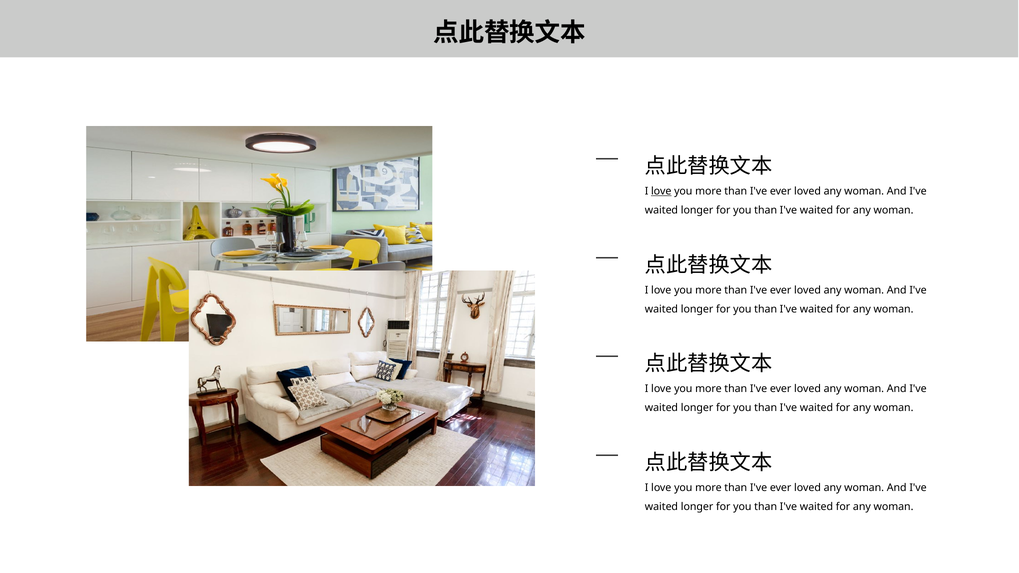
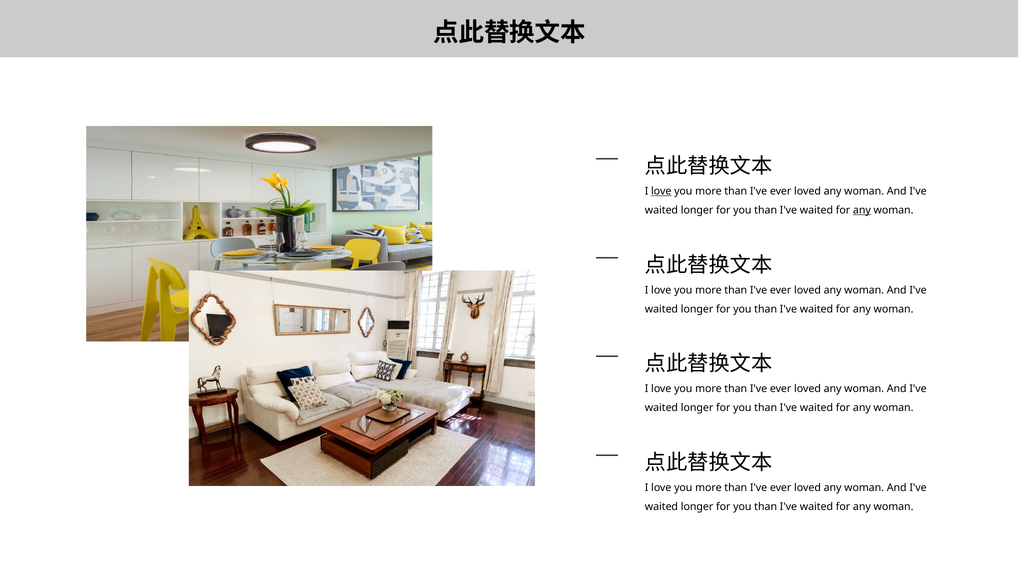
any at (862, 210) underline: none -> present
